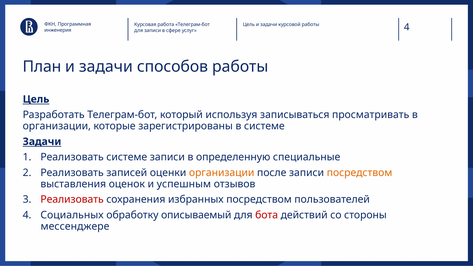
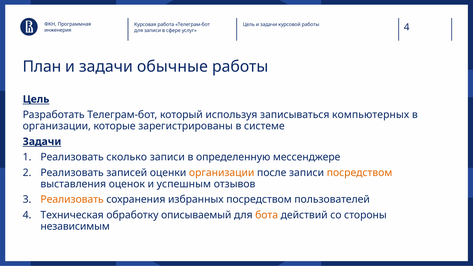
способов: способов -> обычные
просматривать: просматривать -> компьютерных
Реализовать системе: системе -> сколько
специальные: специальные -> мессенджере
Реализовать at (72, 200) colour: red -> orange
Социальных: Социальных -> Техническая
бота colour: red -> orange
мессенджере: мессенджере -> независимым
